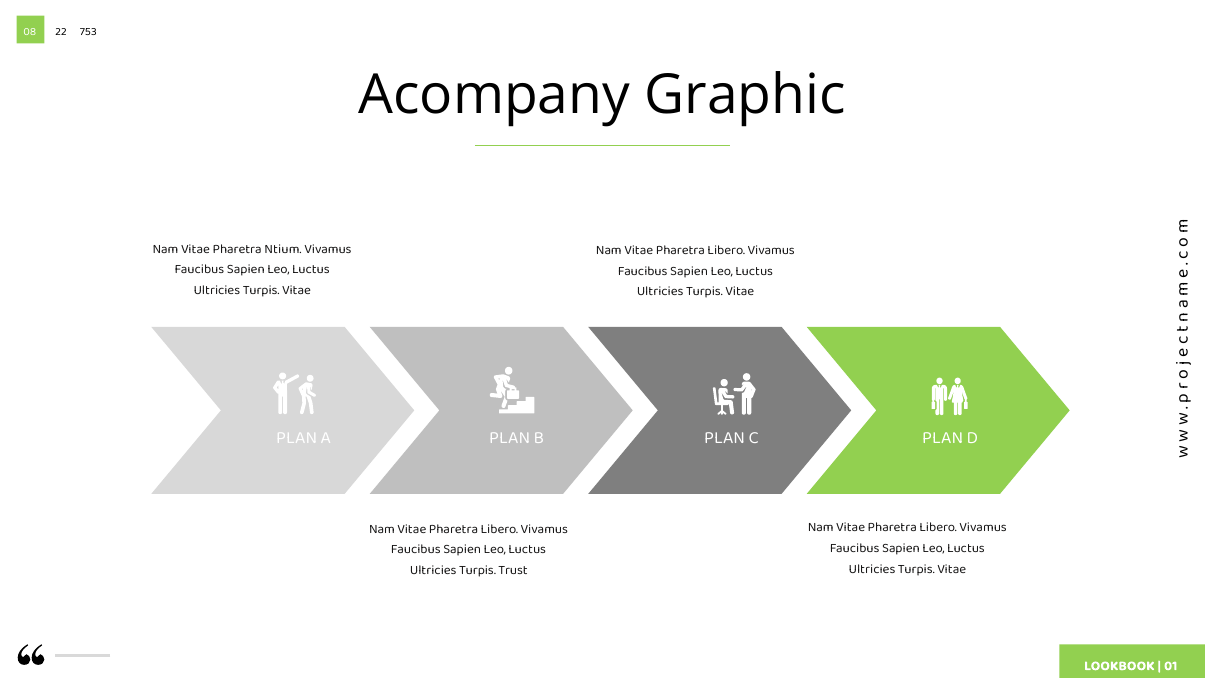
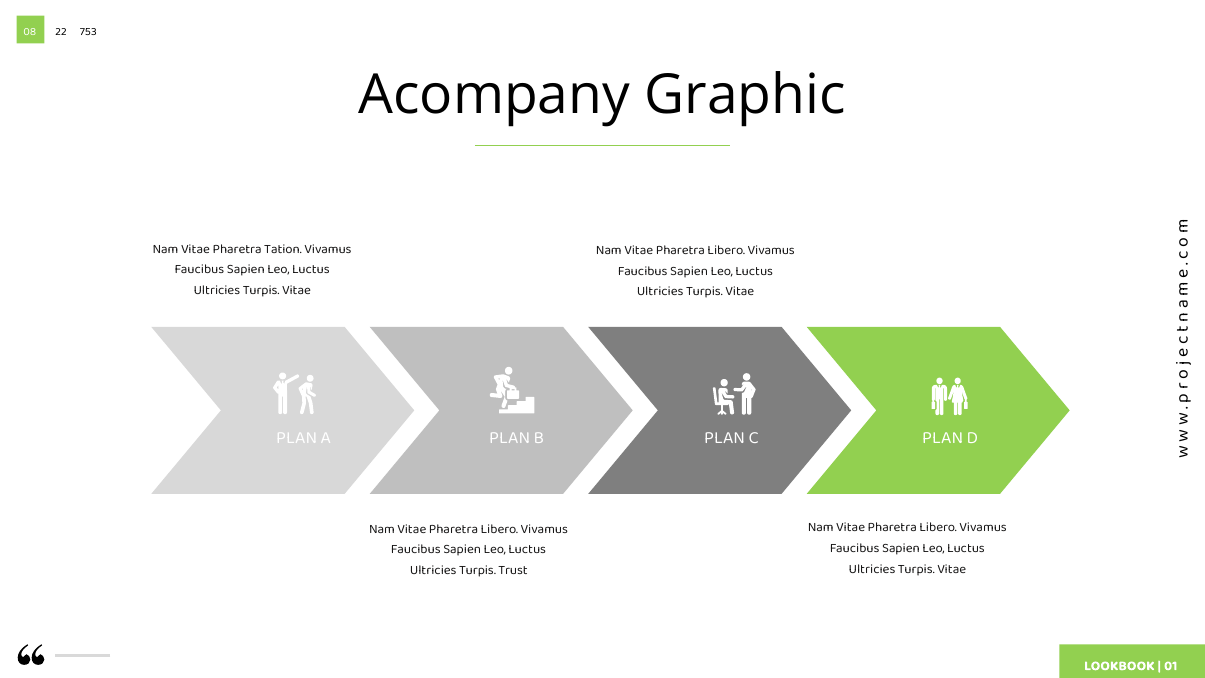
Ntium: Ntium -> Tation
